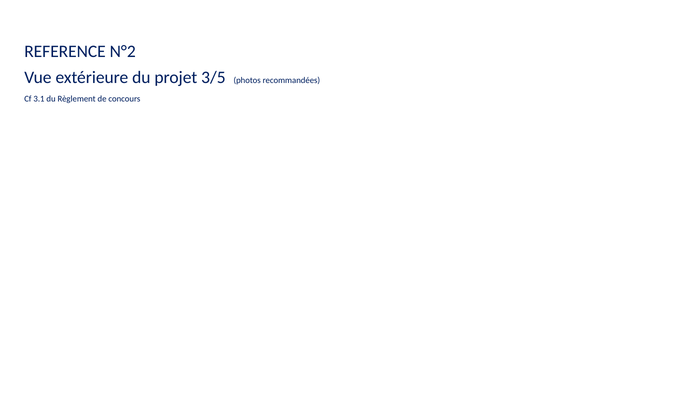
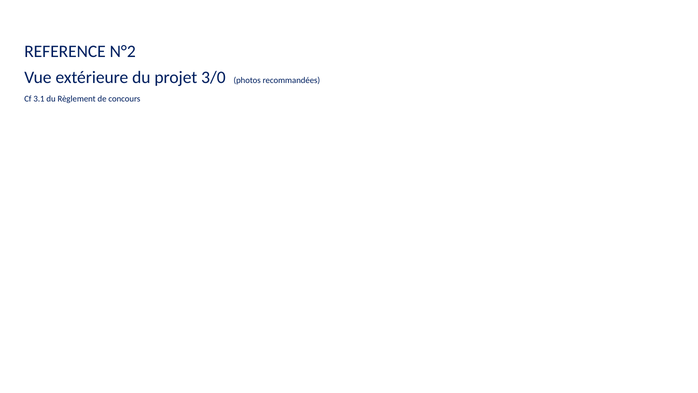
3/5: 3/5 -> 3/0
